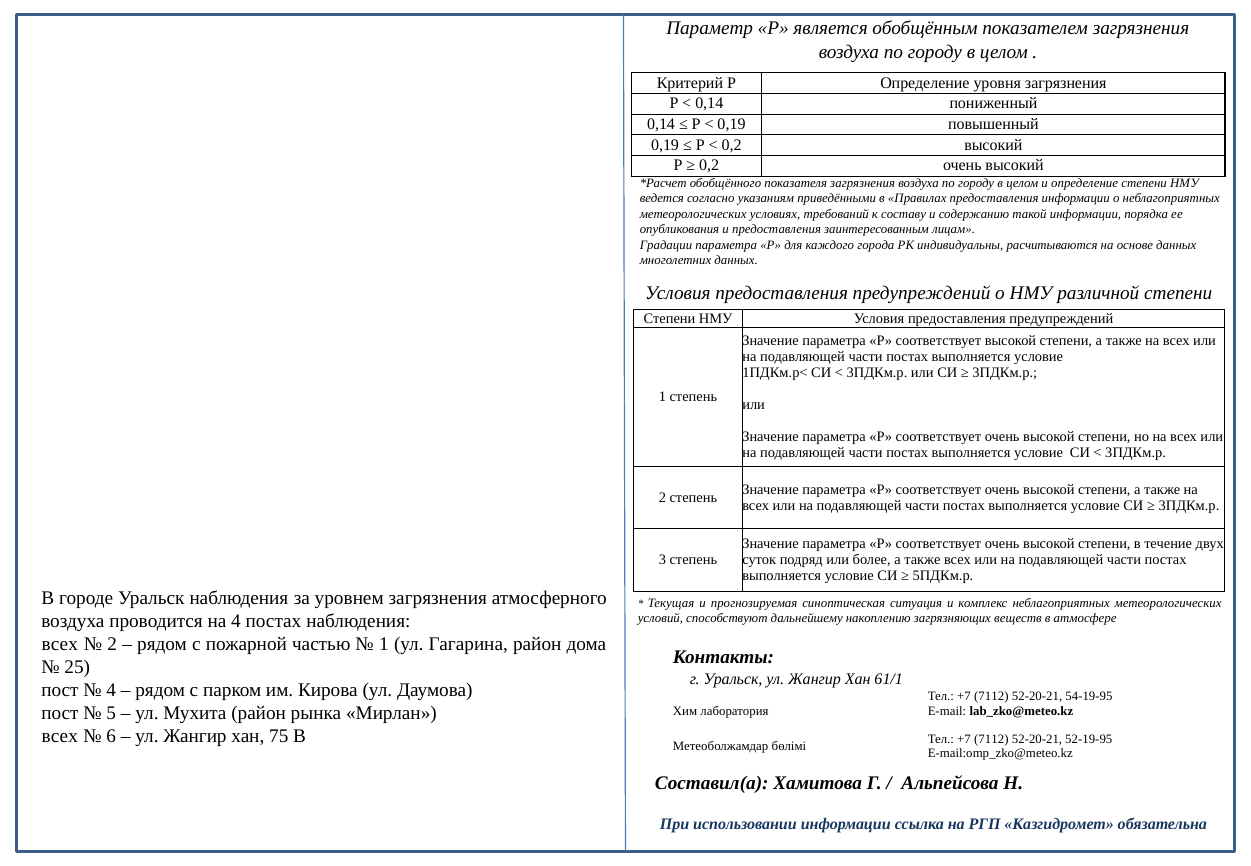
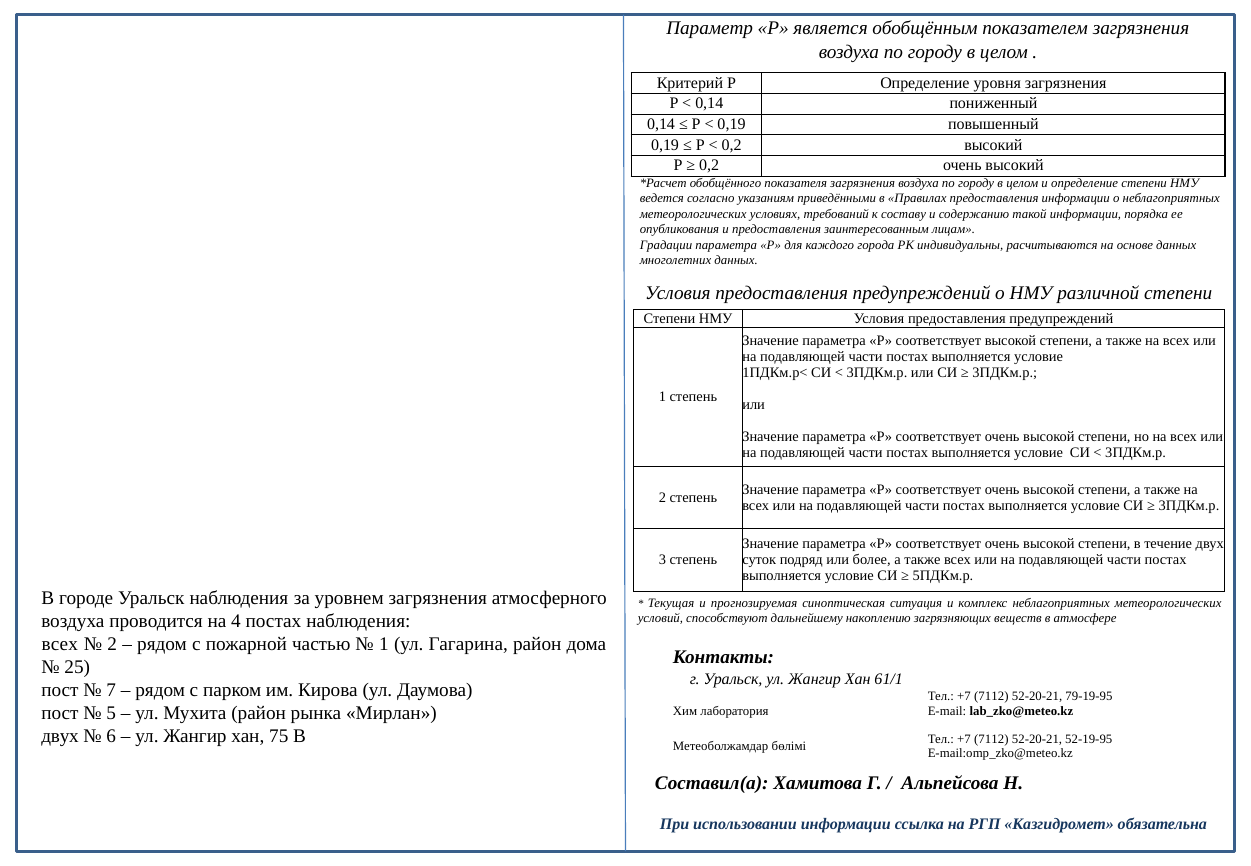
4 at (111, 690): 4 -> 7
54-19-95: 54-19-95 -> 79-19-95
всех at (60, 736): всех -> двух
